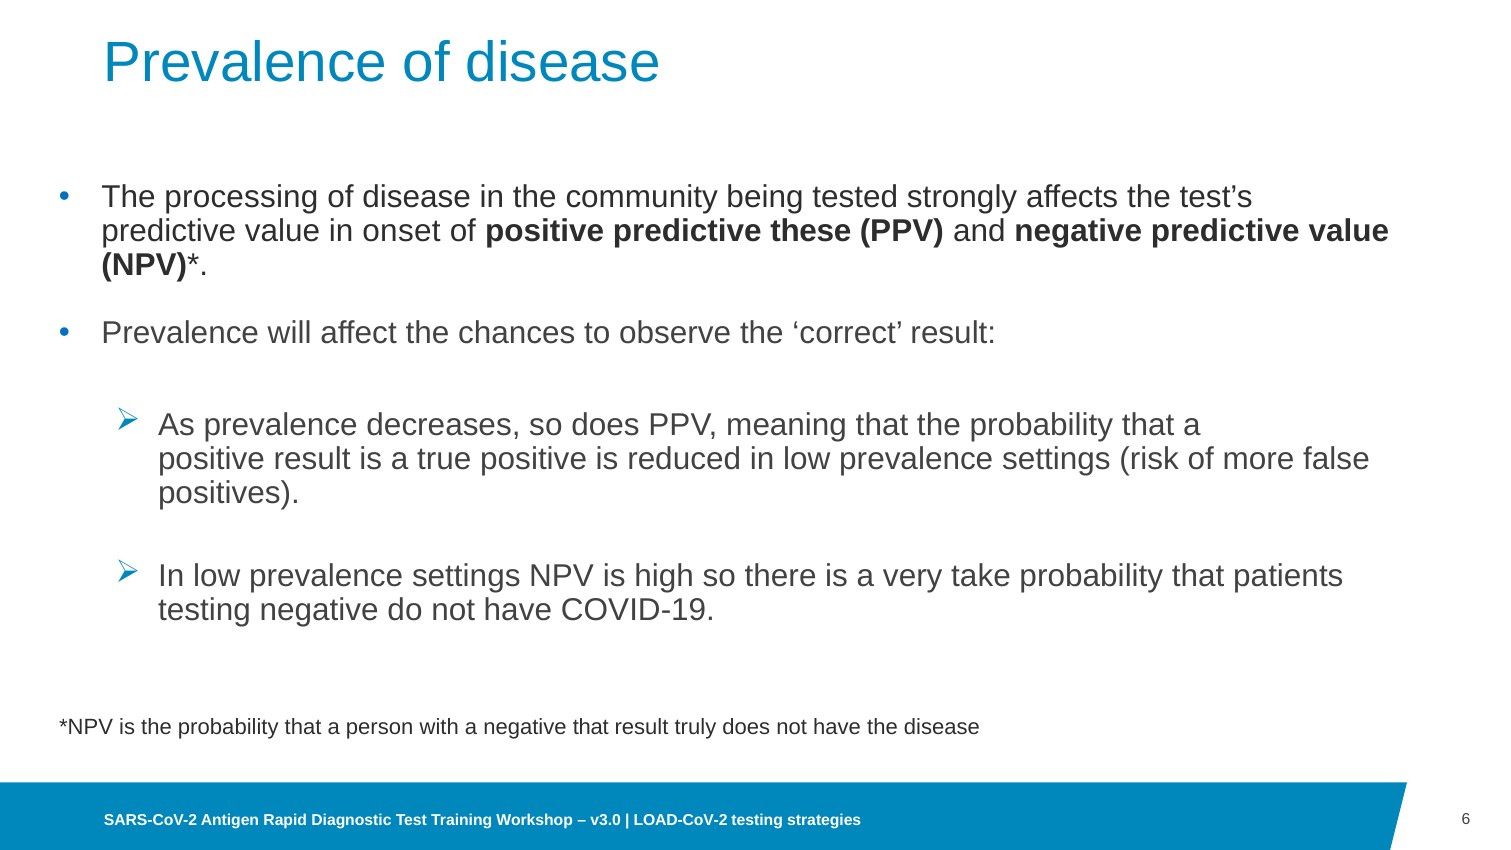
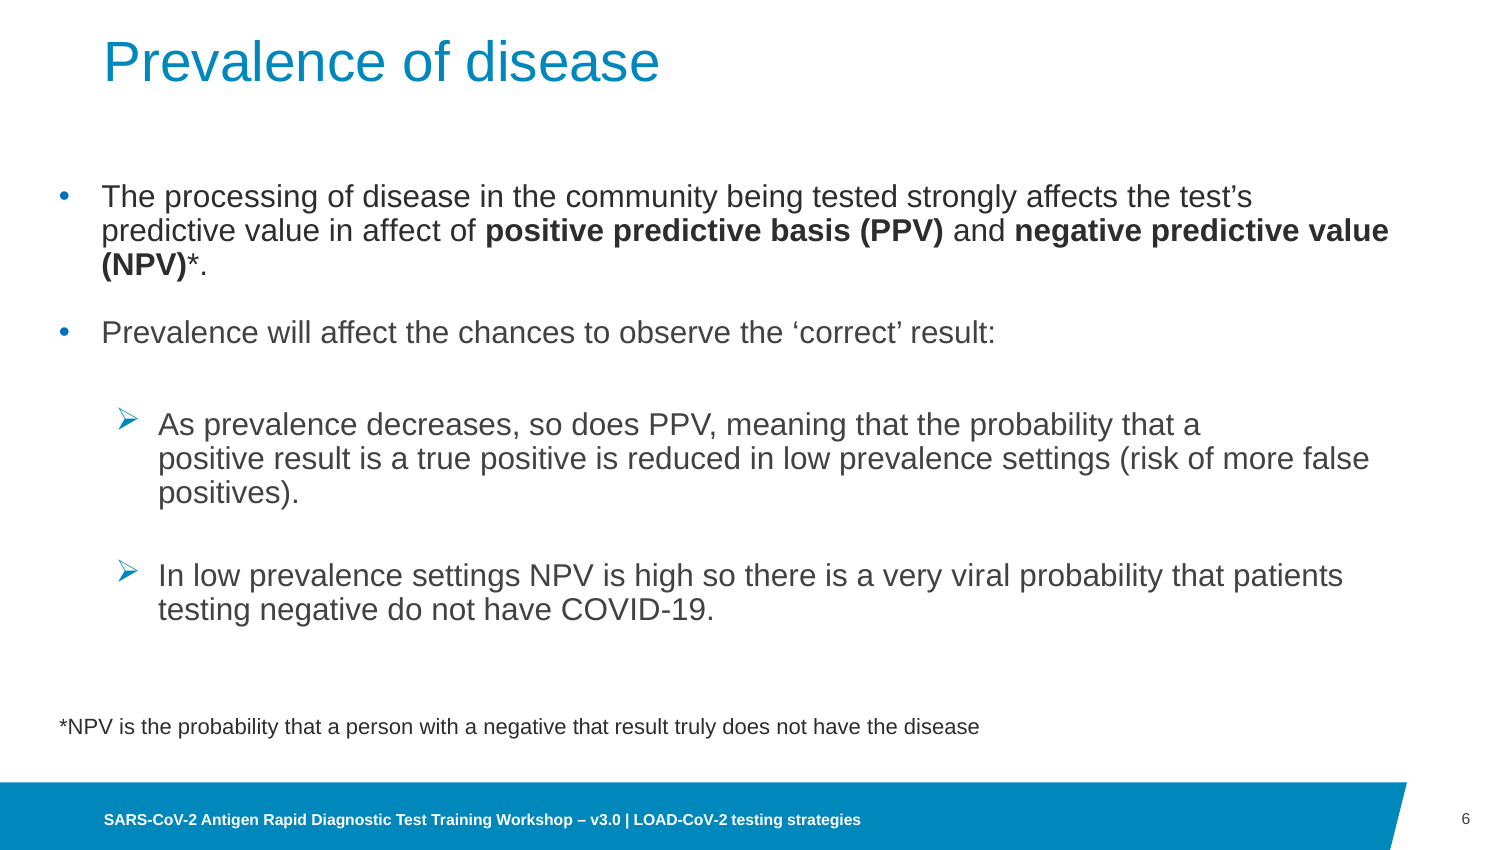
in onset: onset -> affect
these: these -> basis
take: take -> viral
